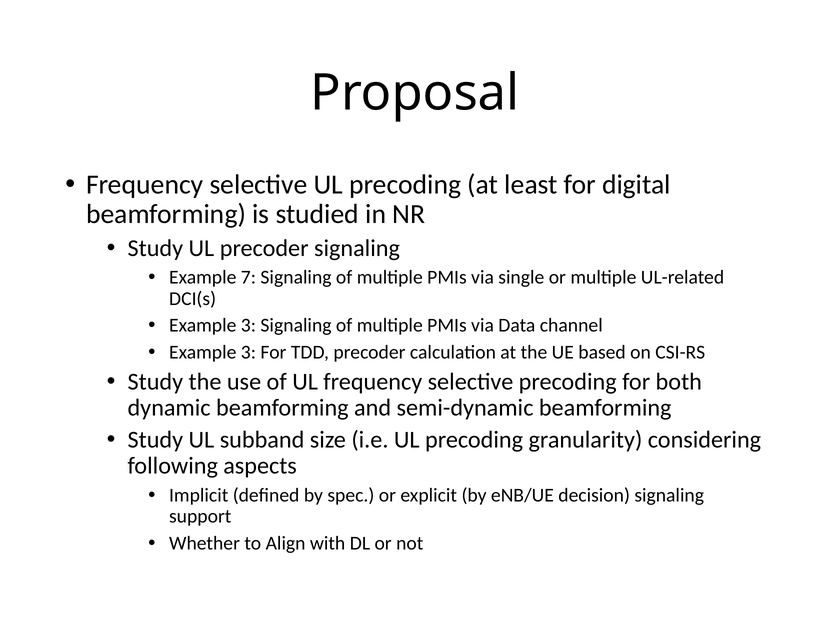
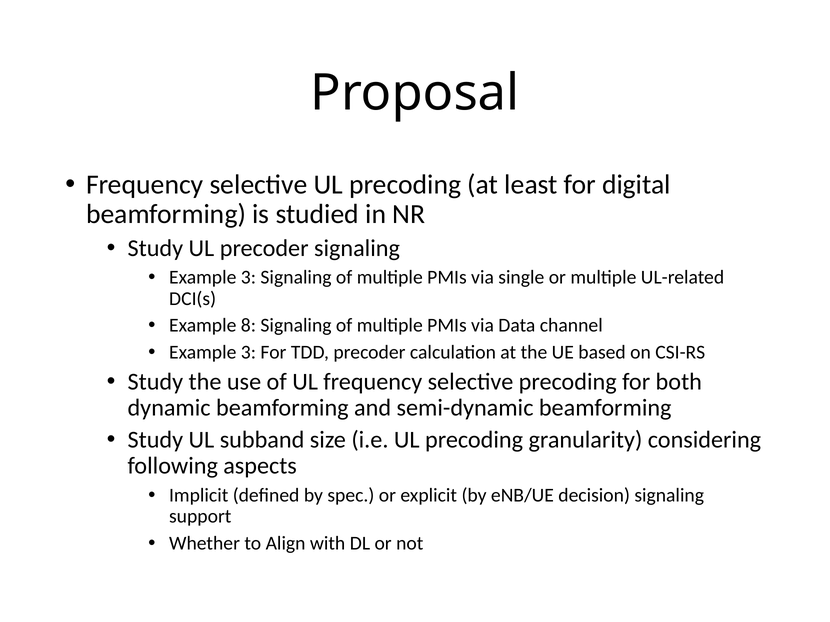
7 at (248, 278): 7 -> 3
3 at (248, 326): 3 -> 8
